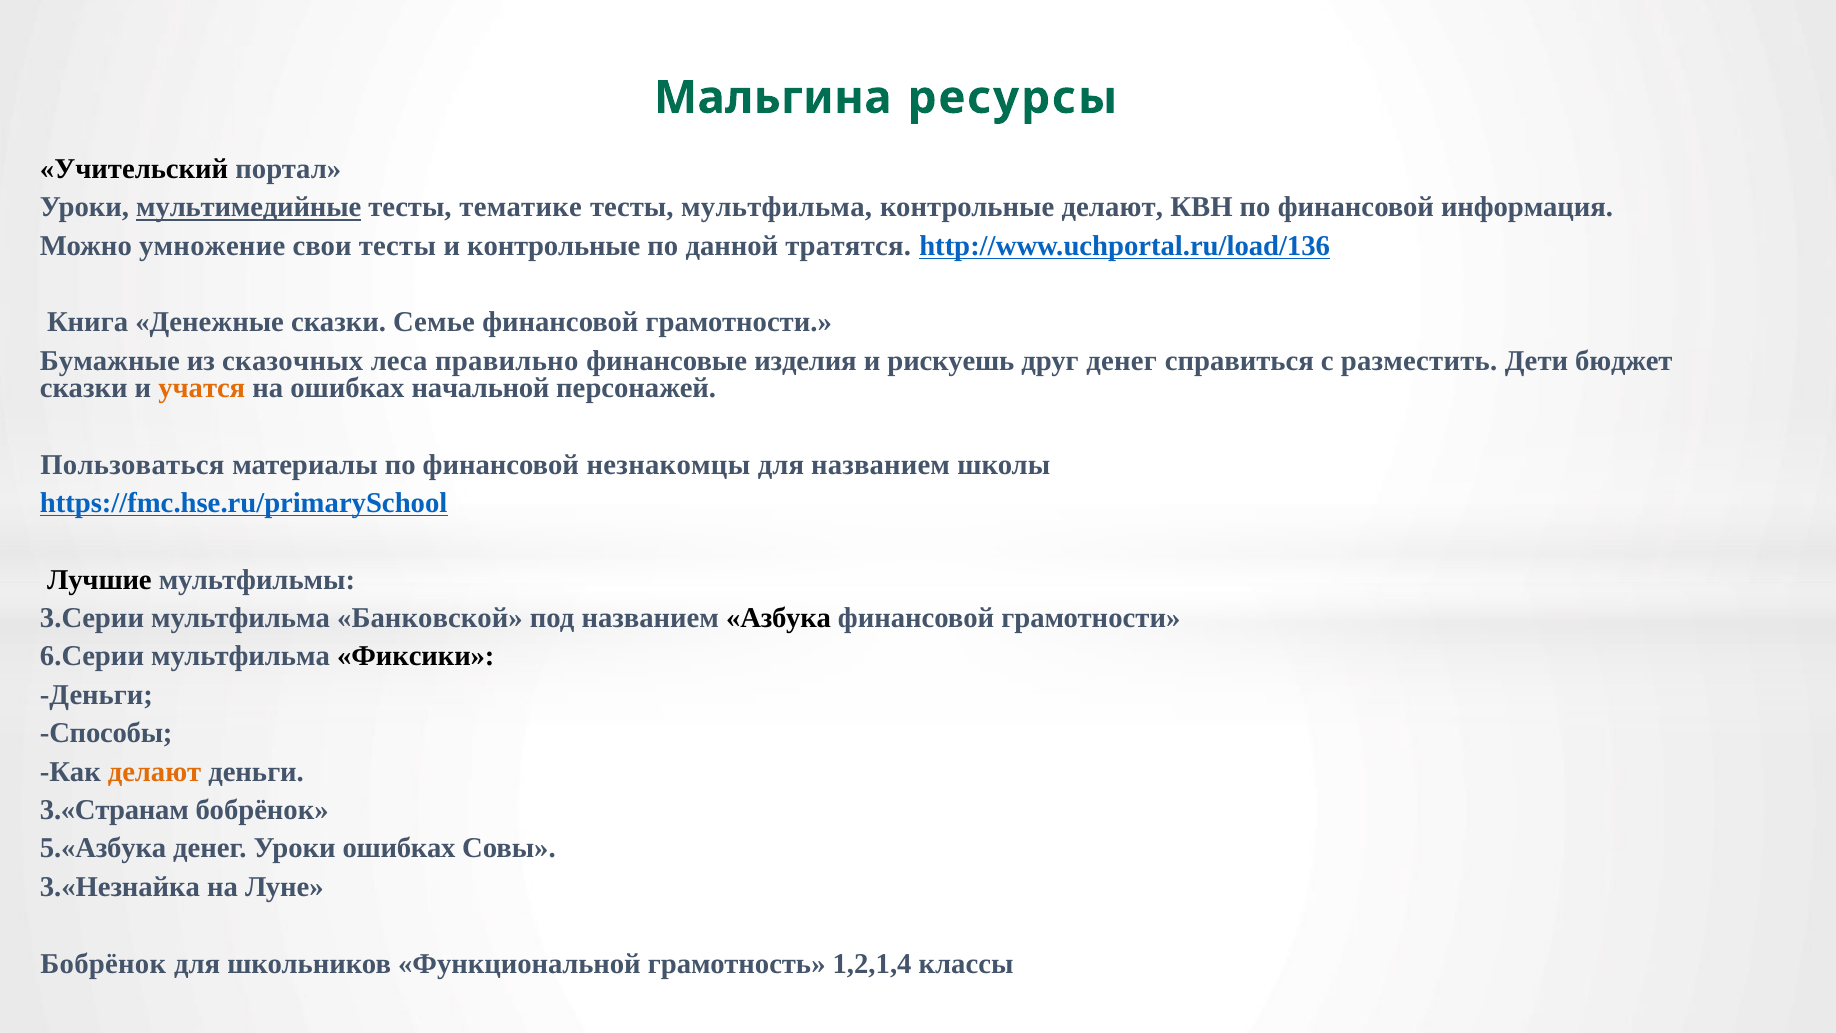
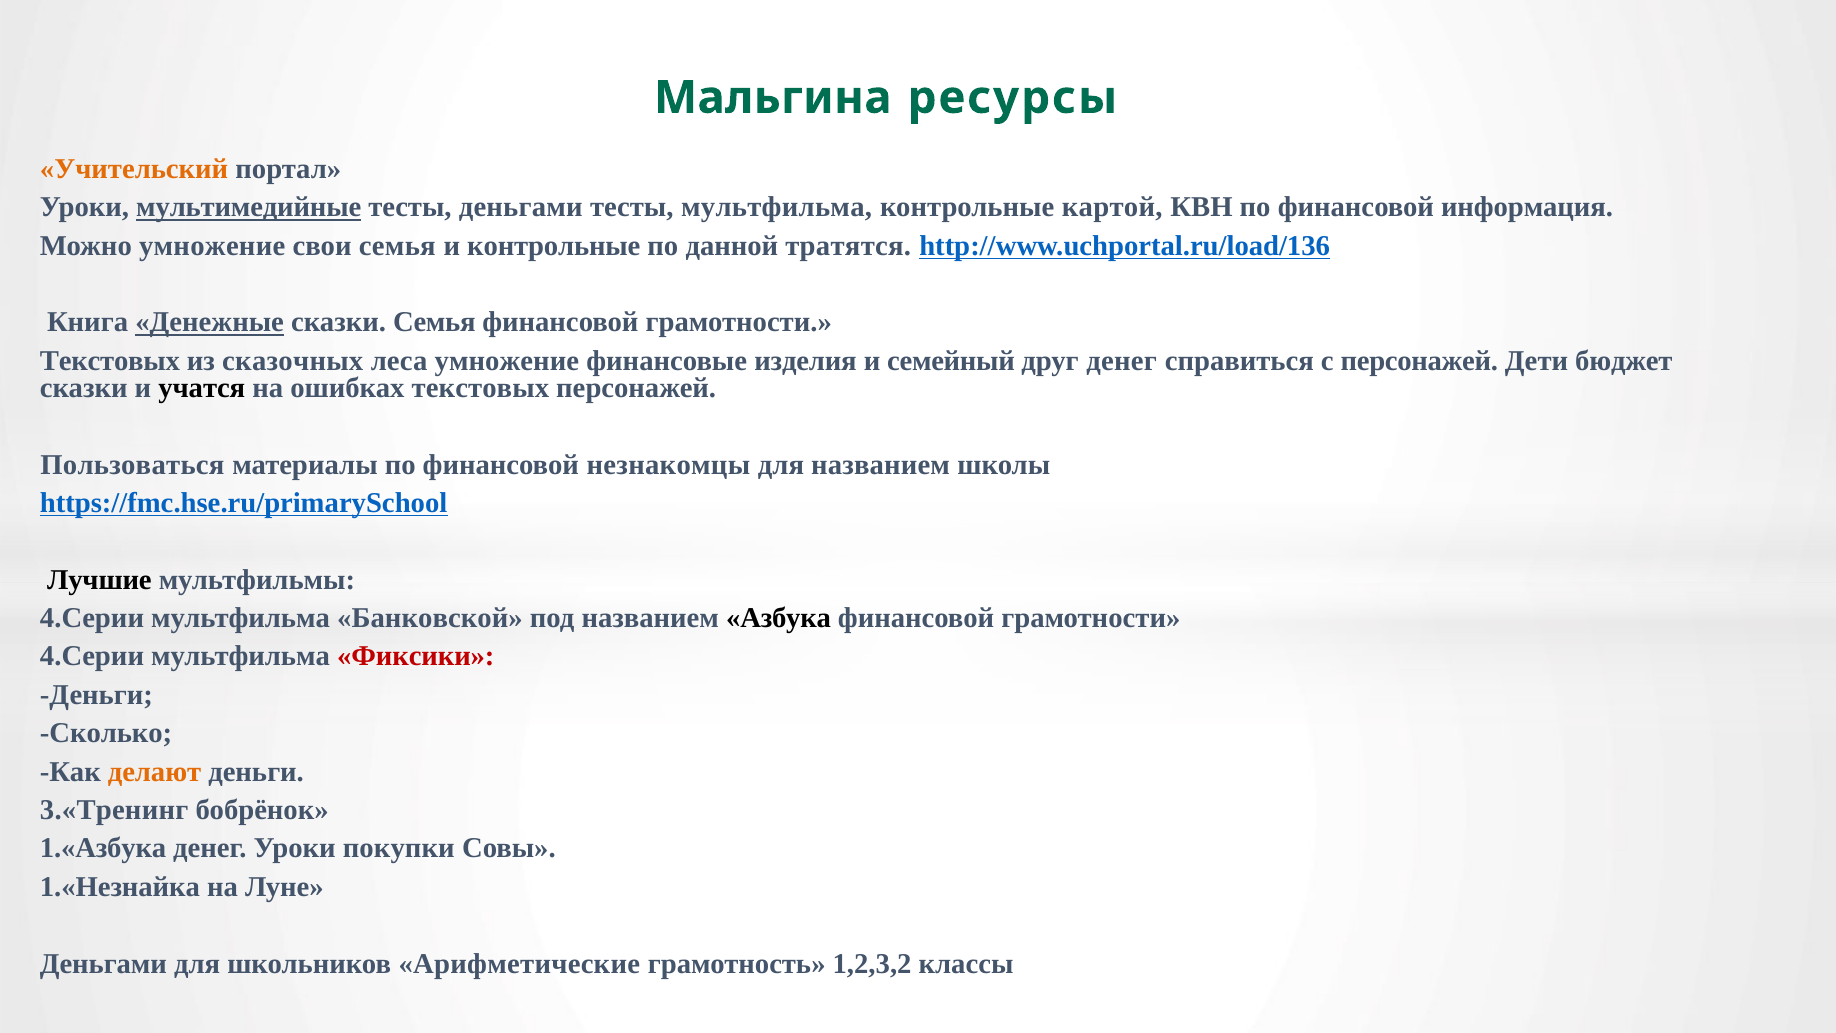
Учительский colour: black -> orange
тесты тематике: тематике -> деньгами
контрольные делают: делают -> картой
свои тесты: тесты -> семья
Денежные underline: none -> present
сказки Семье: Семье -> Семья
Бумажные at (110, 361): Бумажные -> Текстовых
леса правильно: правильно -> умножение
рискуешь: рискуешь -> семейный
с разместить: разместить -> персонажей
учатся colour: orange -> black
ошибках начальной: начальной -> текстовых
3.Серии at (92, 618): 3.Серии -> 4.Серии
6.Серии at (92, 657): 6.Серии -> 4.Серии
Фиксики colour: black -> red
Способы: Способы -> Сколько
3.«Странам: 3.«Странам -> 3.«Тренинг
5.«Азбука: 5.«Азбука -> 1.«Азбука
Уроки ошибках: ошибках -> покупки
3.«Незнайка: 3.«Незнайка -> 1.«Незнайка
Бобрёнок at (103, 964): Бобрёнок -> Деньгами
Функциональной: Функциональной -> Арифметические
1,2,1,4: 1,2,1,4 -> 1,2,3,2
